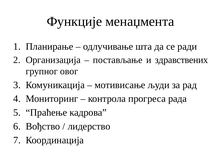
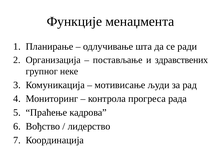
овог: овог -> неке
